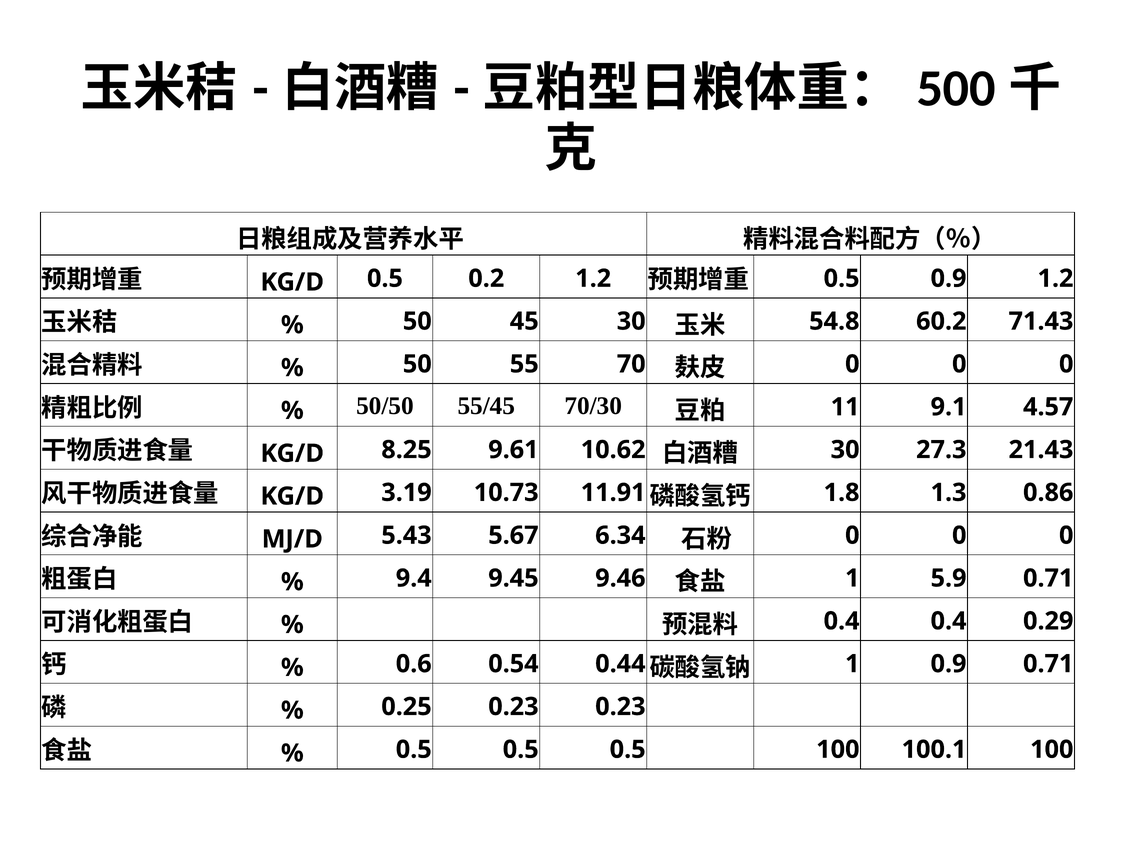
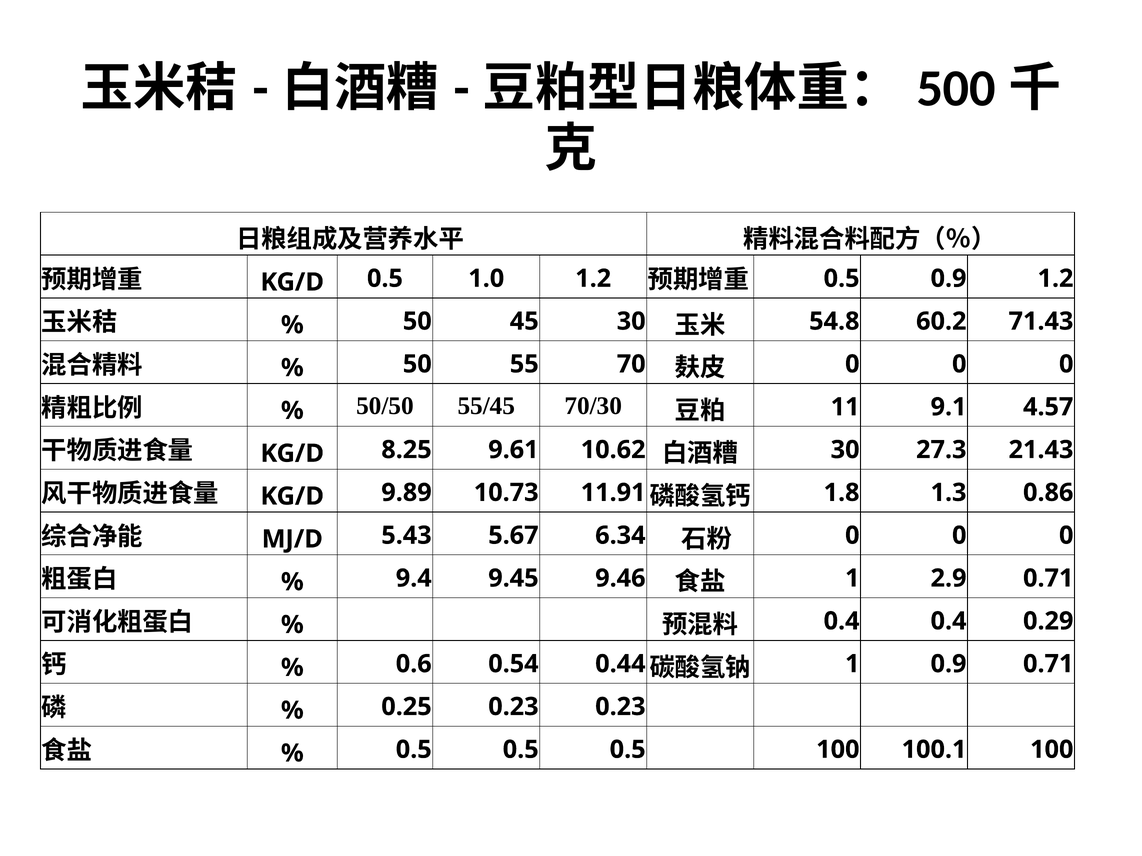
0.2: 0.2 -> 1.0
3.19: 3.19 -> 9.89
5.9: 5.9 -> 2.9
